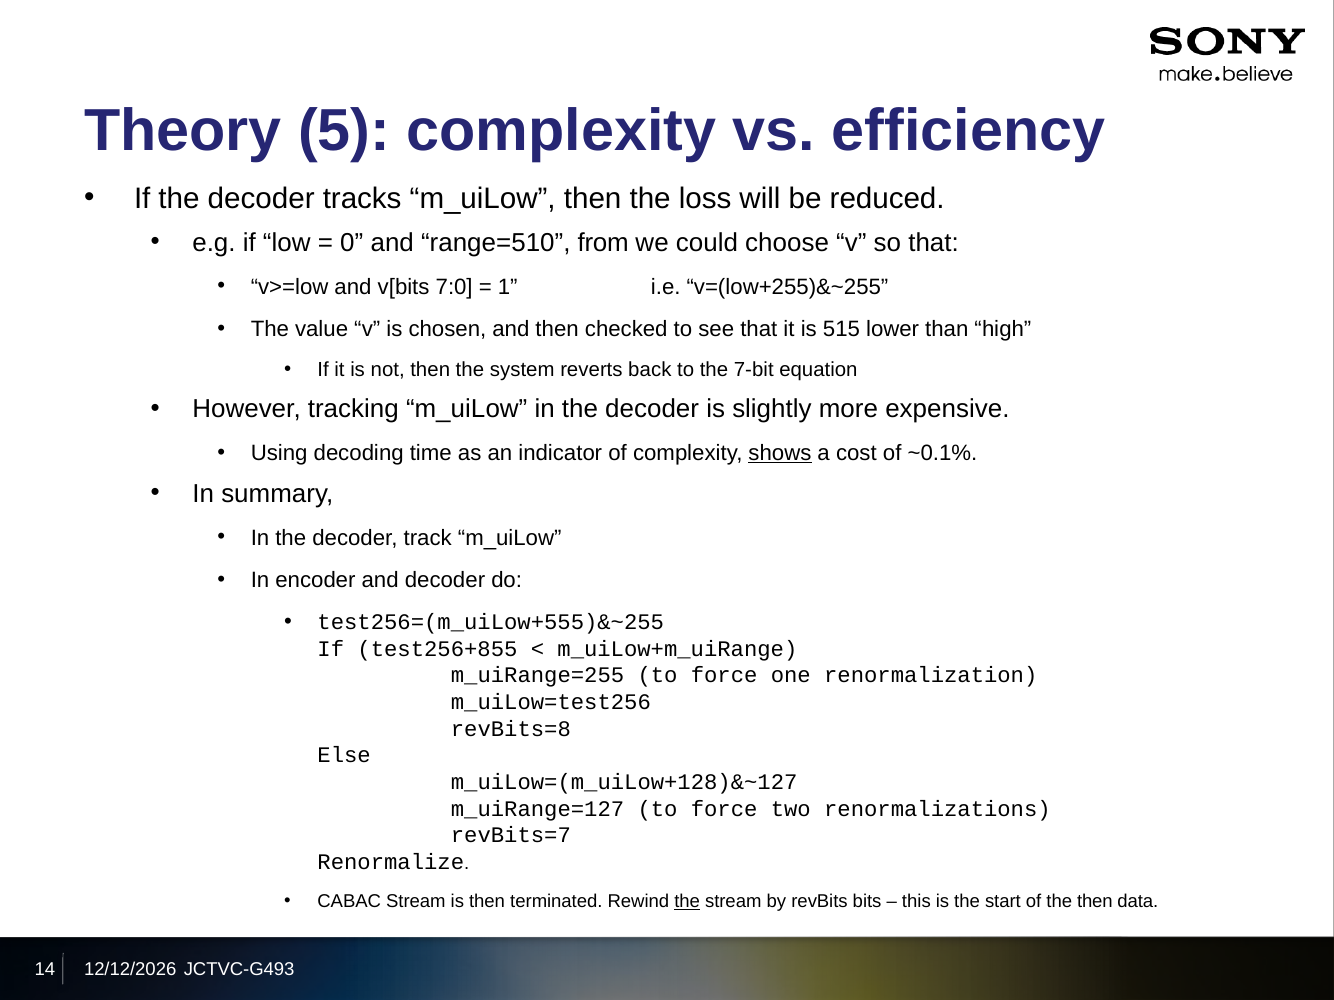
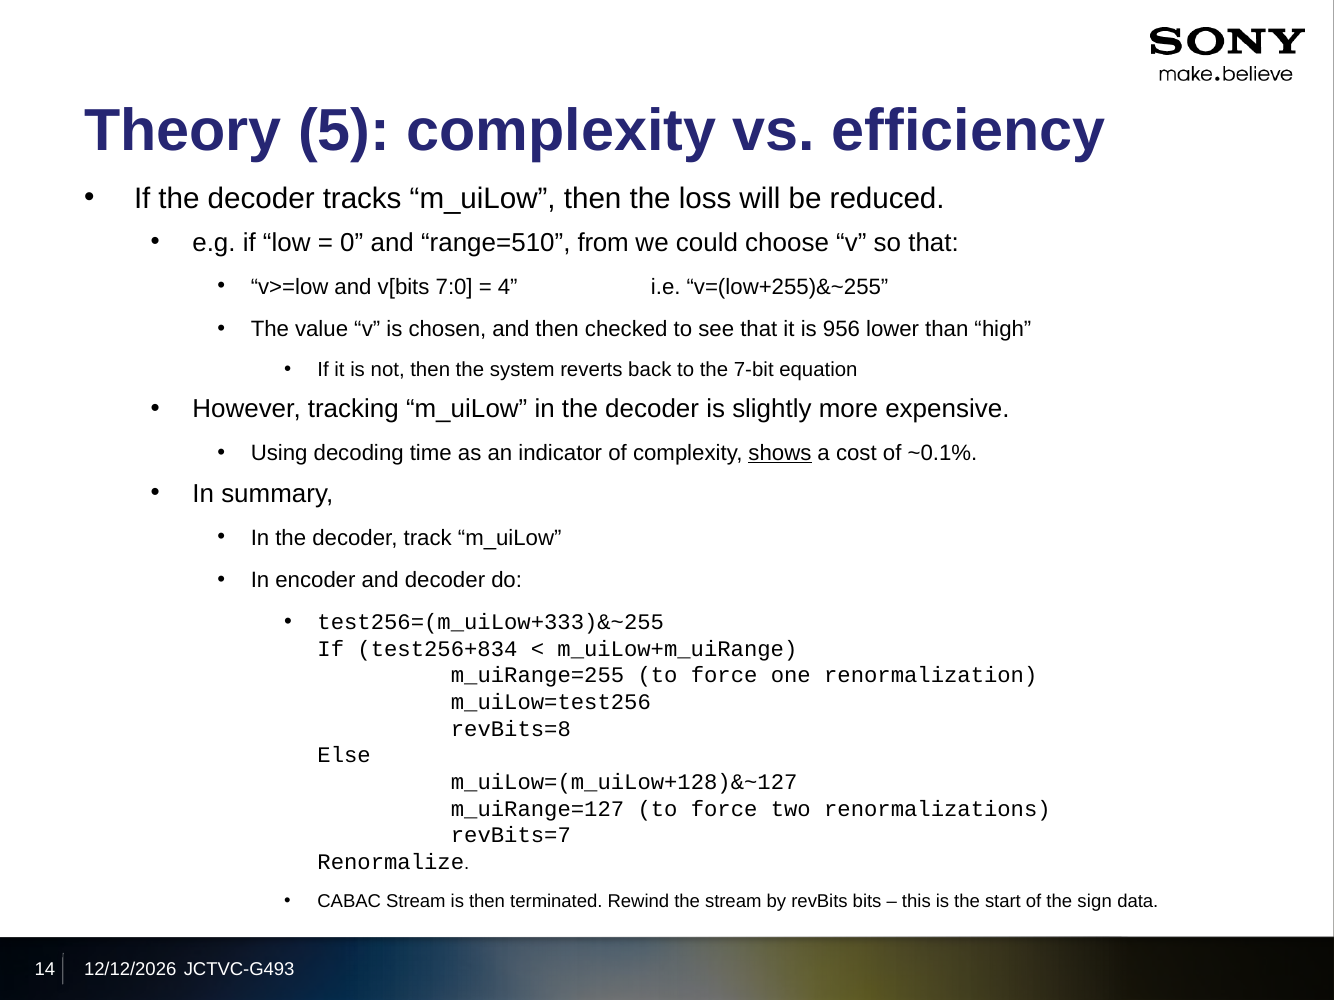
1: 1 -> 4
515: 515 -> 956
test256=(m_uiLow+555)&~255: test256=(m_uiLow+555)&~255 -> test256=(m_uiLow+333)&~255
test256+855: test256+855 -> test256+834
the at (687, 902) underline: present -> none
the then: then -> sign
